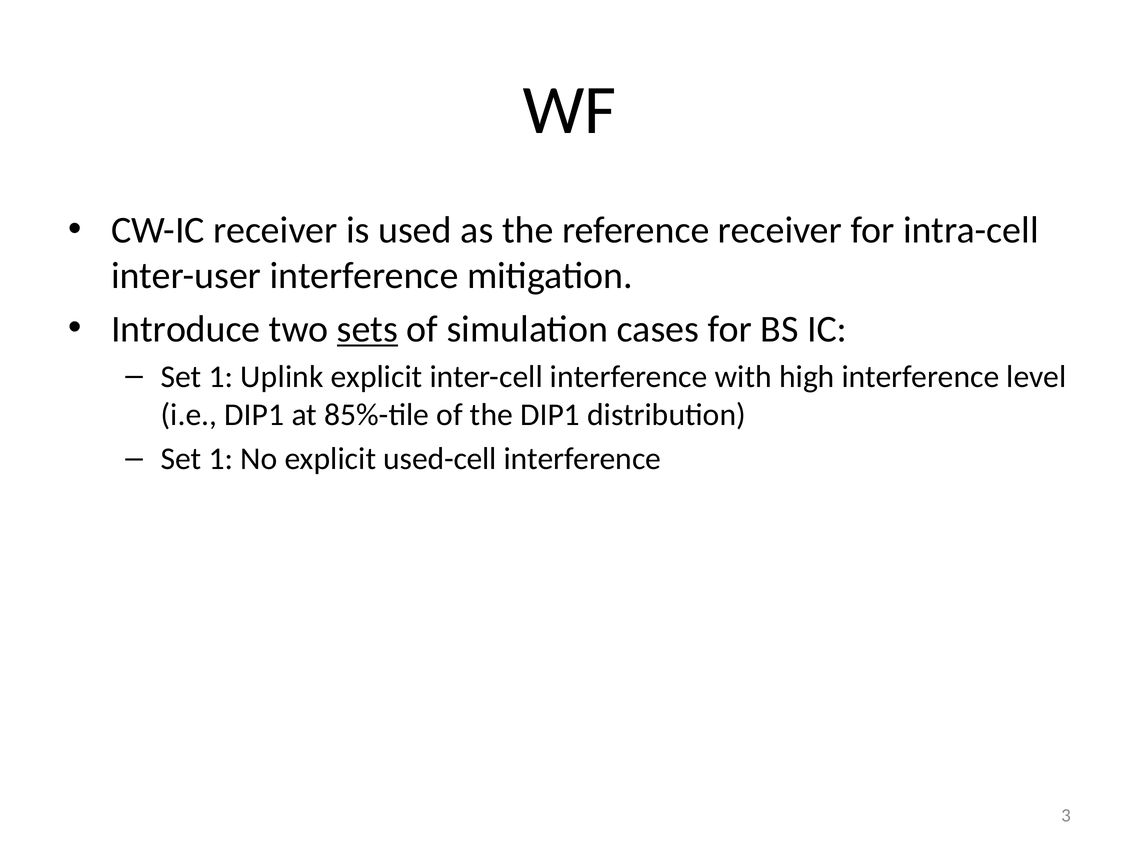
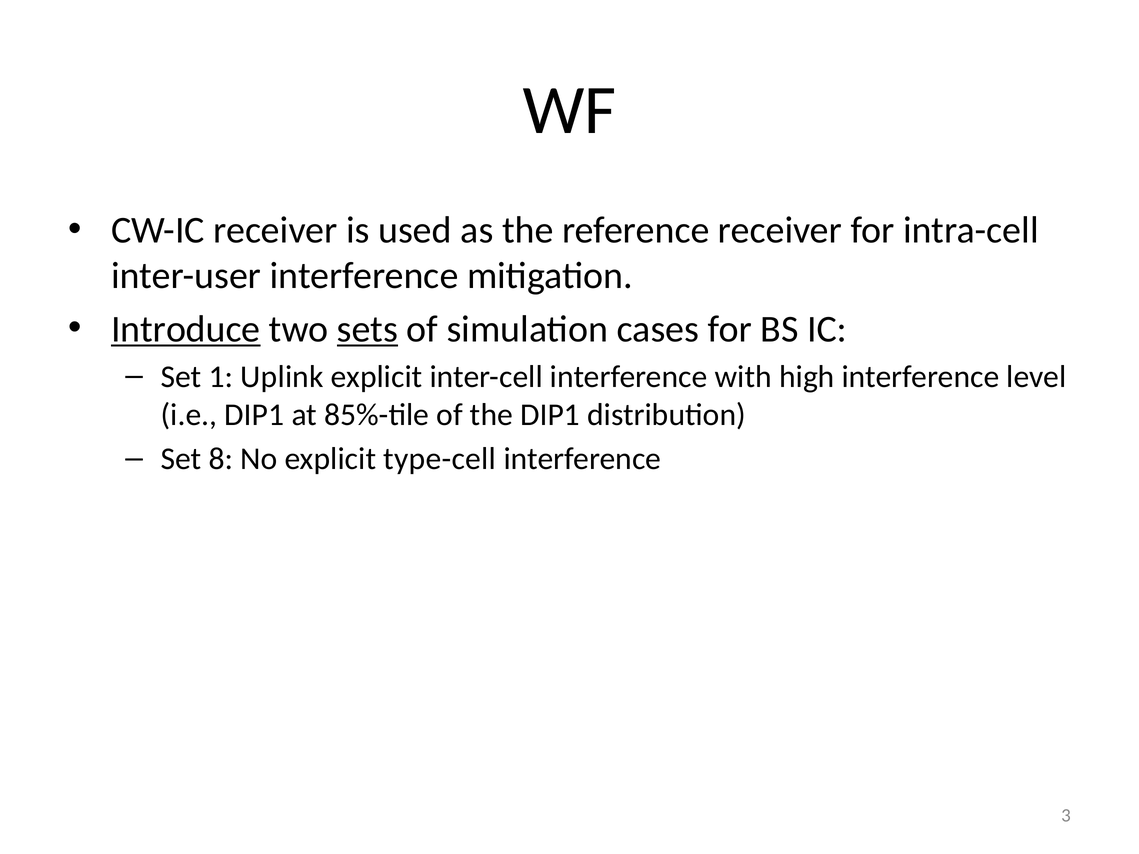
Introduce underline: none -> present
1 at (221, 459): 1 -> 8
used-cell: used-cell -> type-cell
